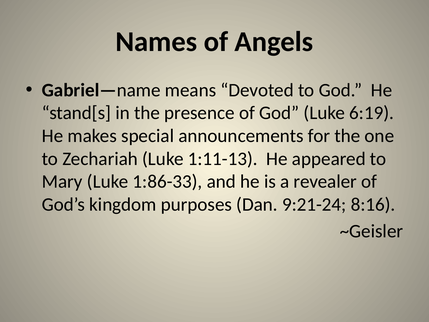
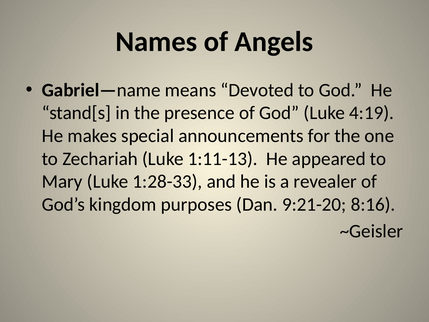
6:19: 6:19 -> 4:19
1:86-33: 1:86-33 -> 1:28-33
9:21-24: 9:21-24 -> 9:21-20
